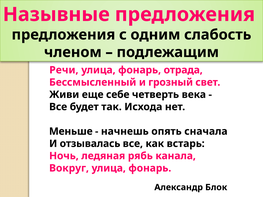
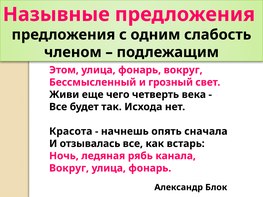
Речи: Речи -> Этом
фонарь отрада: отрада -> вокруг
себе: себе -> чего
Меньше: Меньше -> Красота
